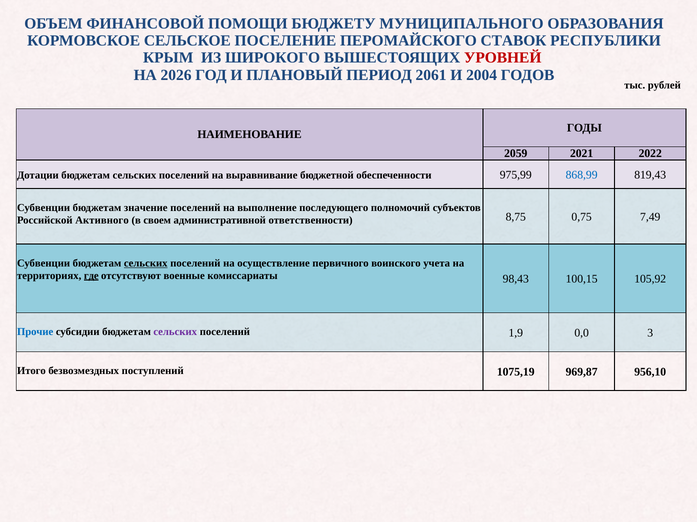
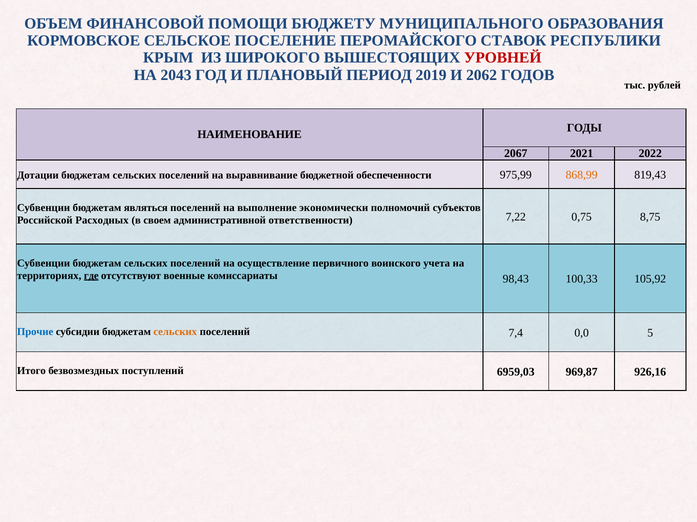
2026: 2026 -> 2043
2061: 2061 -> 2019
2004: 2004 -> 2062
2059: 2059 -> 2067
868,99 colour: blue -> orange
значение: значение -> являться
последующего: последующего -> экономически
Активного: Активного -> Расходных
8,75: 8,75 -> 7,22
7,49: 7,49 -> 8,75
сельских at (146, 263) underline: present -> none
100,15: 100,15 -> 100,33
сельских at (175, 332) colour: purple -> orange
1,9: 1,9 -> 7,4
3: 3 -> 5
1075,19: 1075,19 -> 6959,03
956,10: 956,10 -> 926,16
